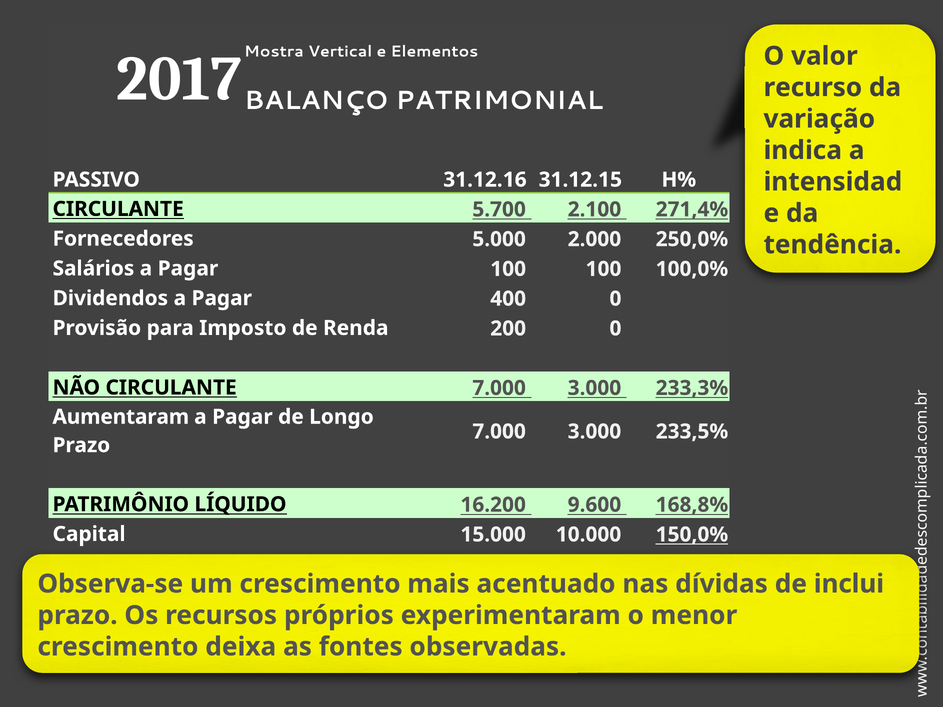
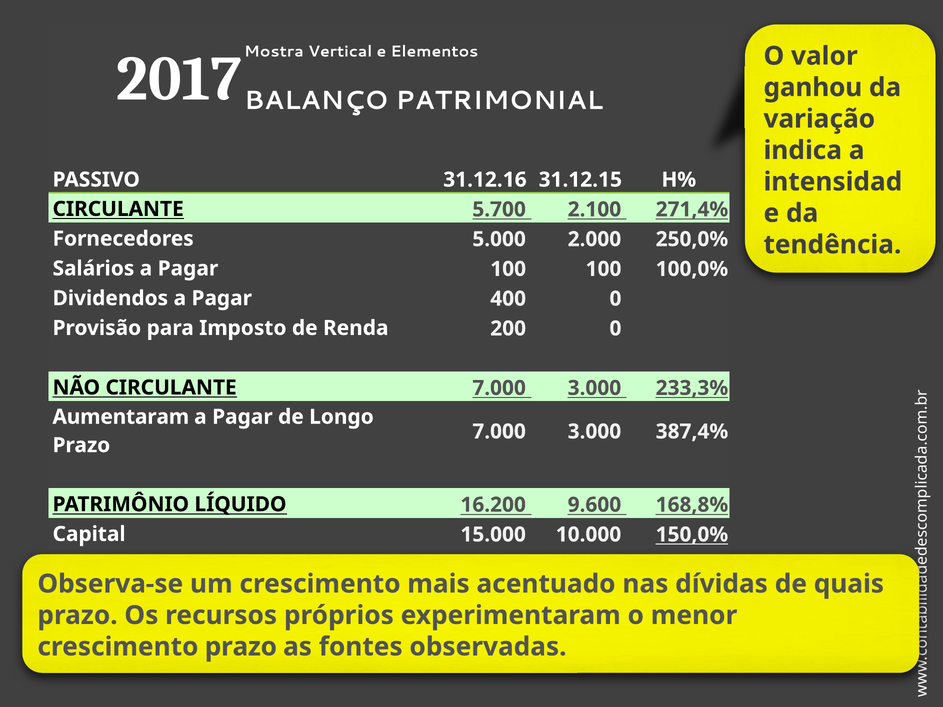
recurso: recurso -> ganhou
233,5%: 233,5% -> 387,4%
inclui: inclui -> quais
crescimento deixa: deixa -> prazo
